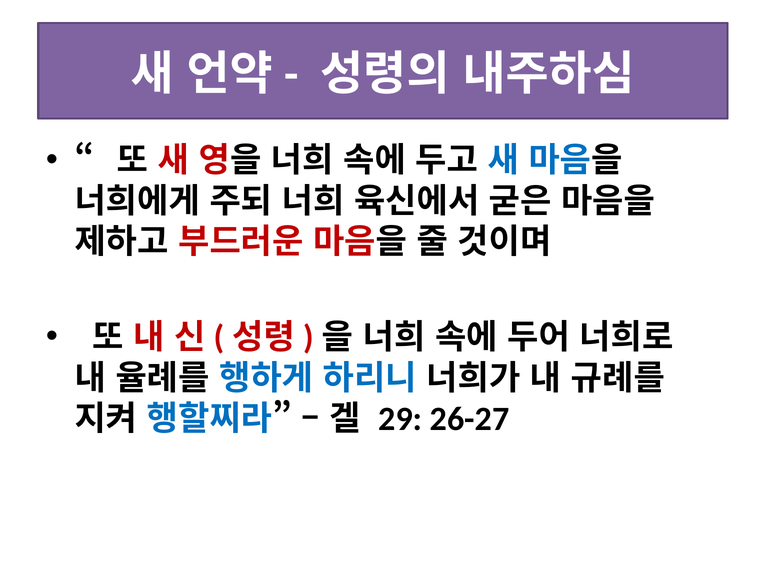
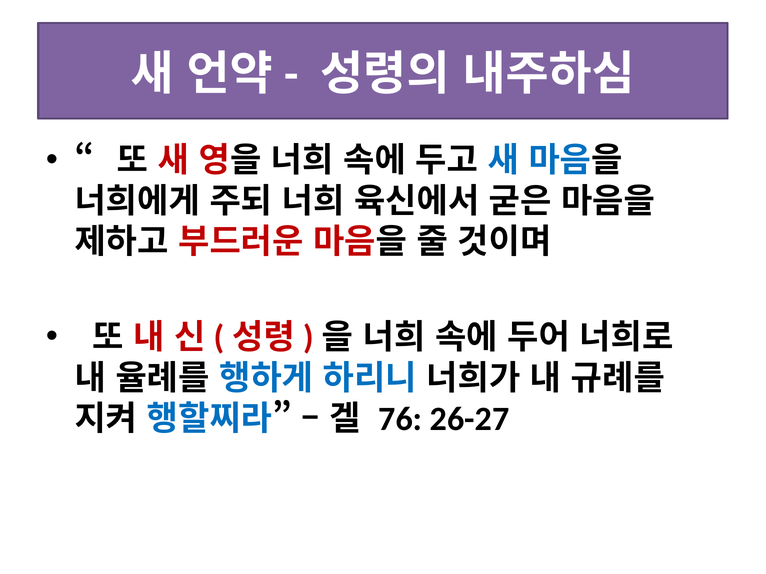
29: 29 -> 76
